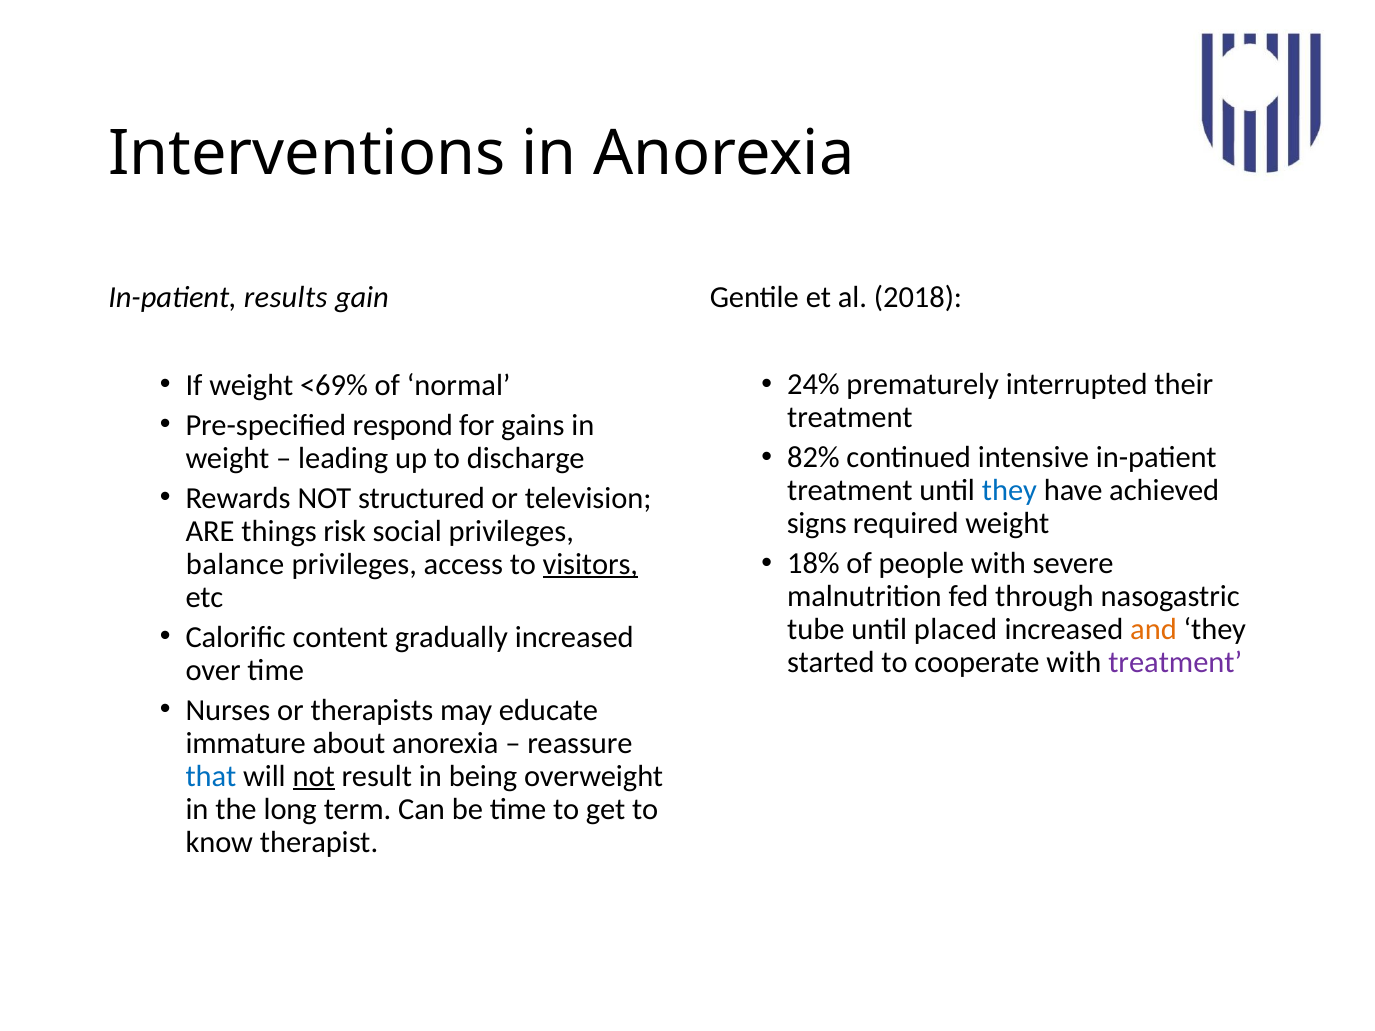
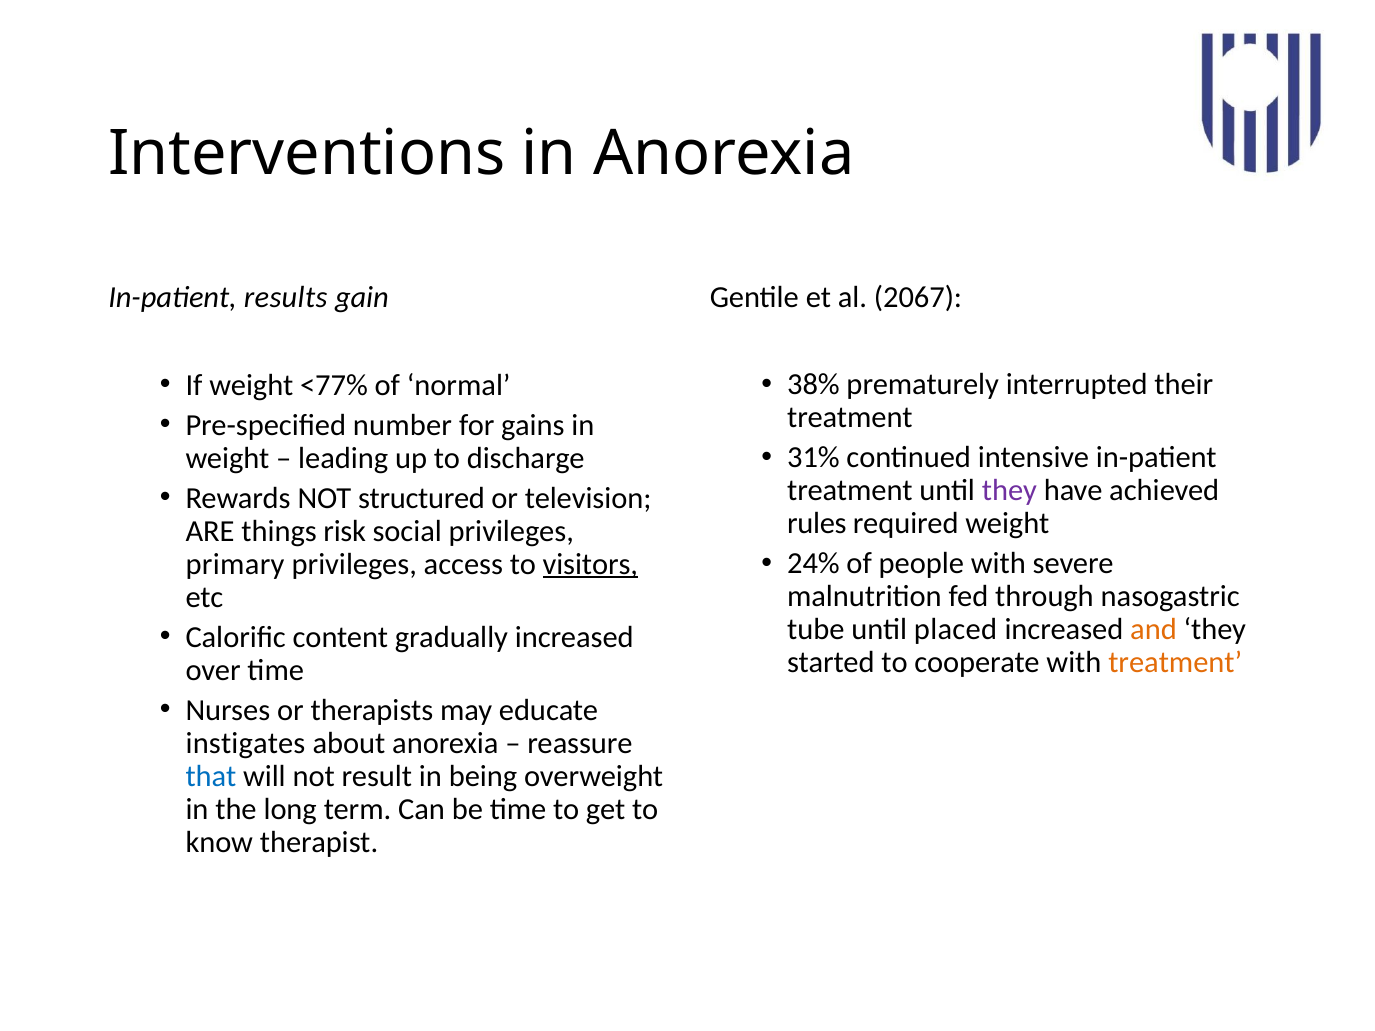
2018: 2018 -> 2067
<69%: <69% -> <77%
24%: 24% -> 38%
respond: respond -> number
82%: 82% -> 31%
they at (1010, 491) colour: blue -> purple
signs: signs -> rules
18%: 18% -> 24%
balance: balance -> primary
treatment at (1175, 663) colour: purple -> orange
immature: immature -> instigates
not at (314, 776) underline: present -> none
